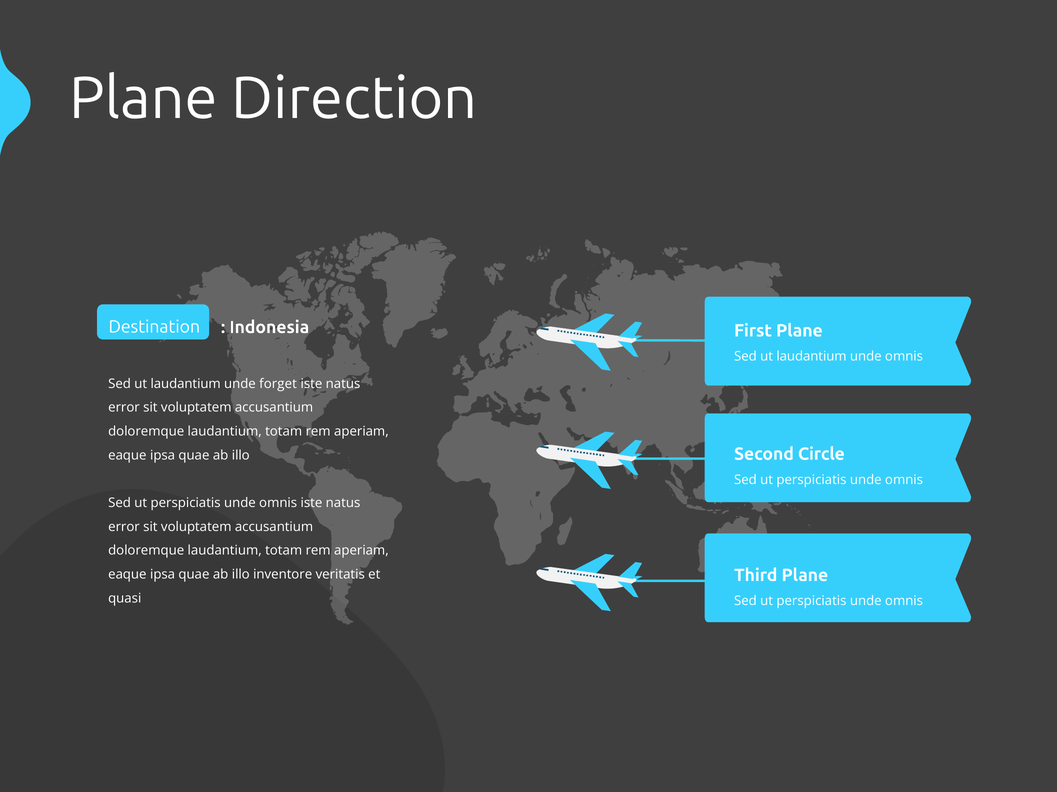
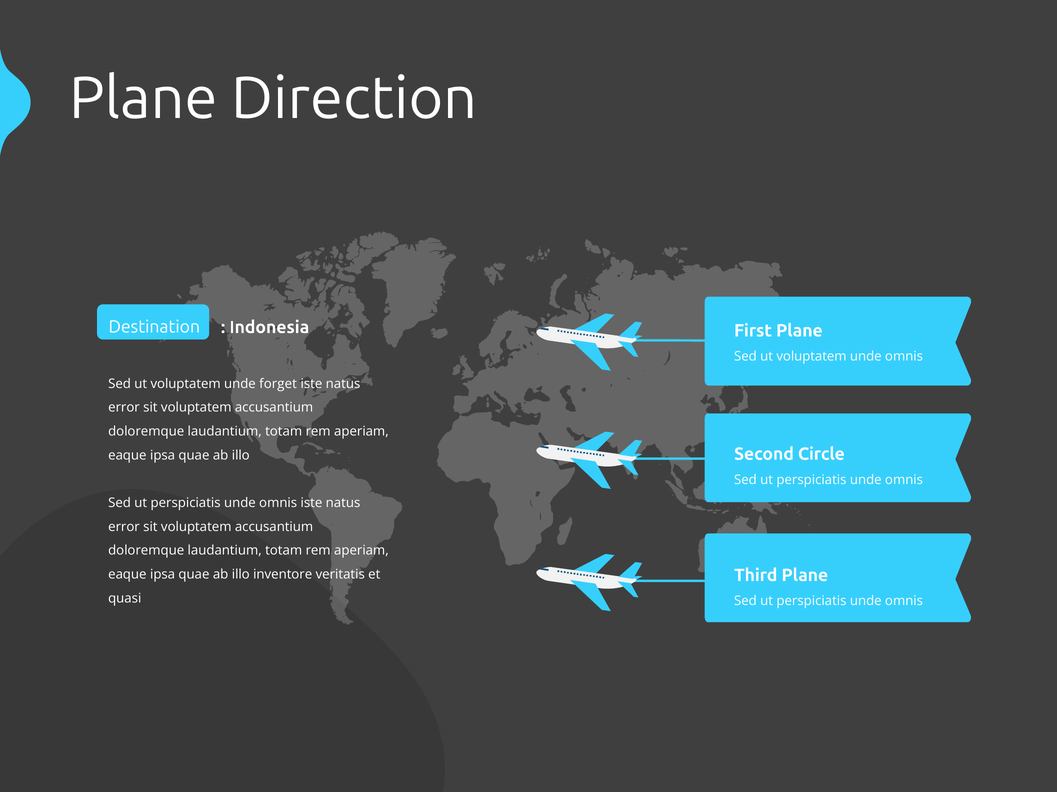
laudantium at (811, 357): laudantium -> voluptatem
laudantium at (186, 384): laudantium -> voluptatem
